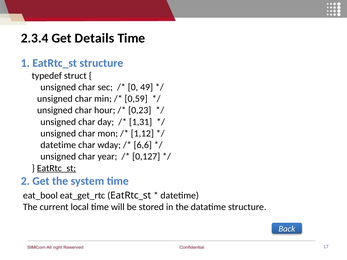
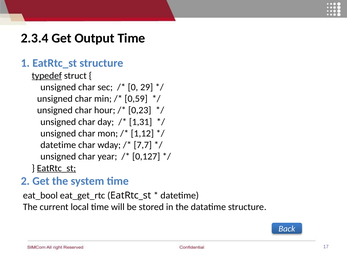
Details: Details -> Output
typedef underline: none -> present
49: 49 -> 29
6,6: 6,6 -> 7,7
